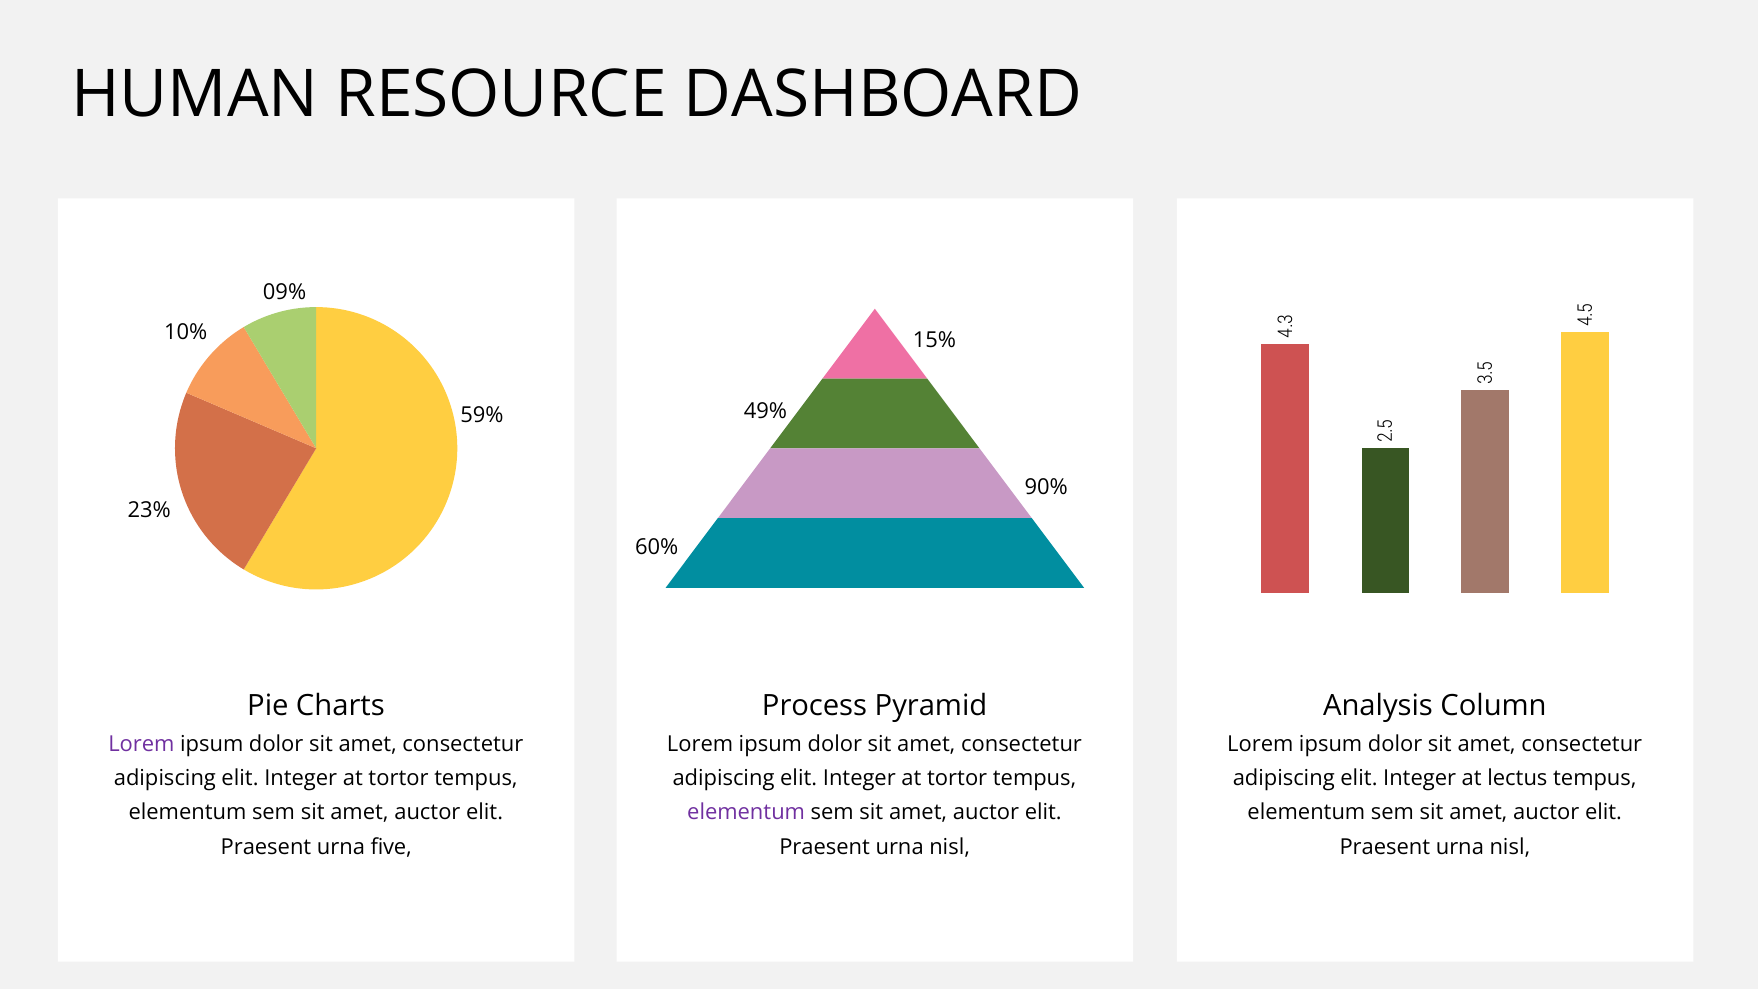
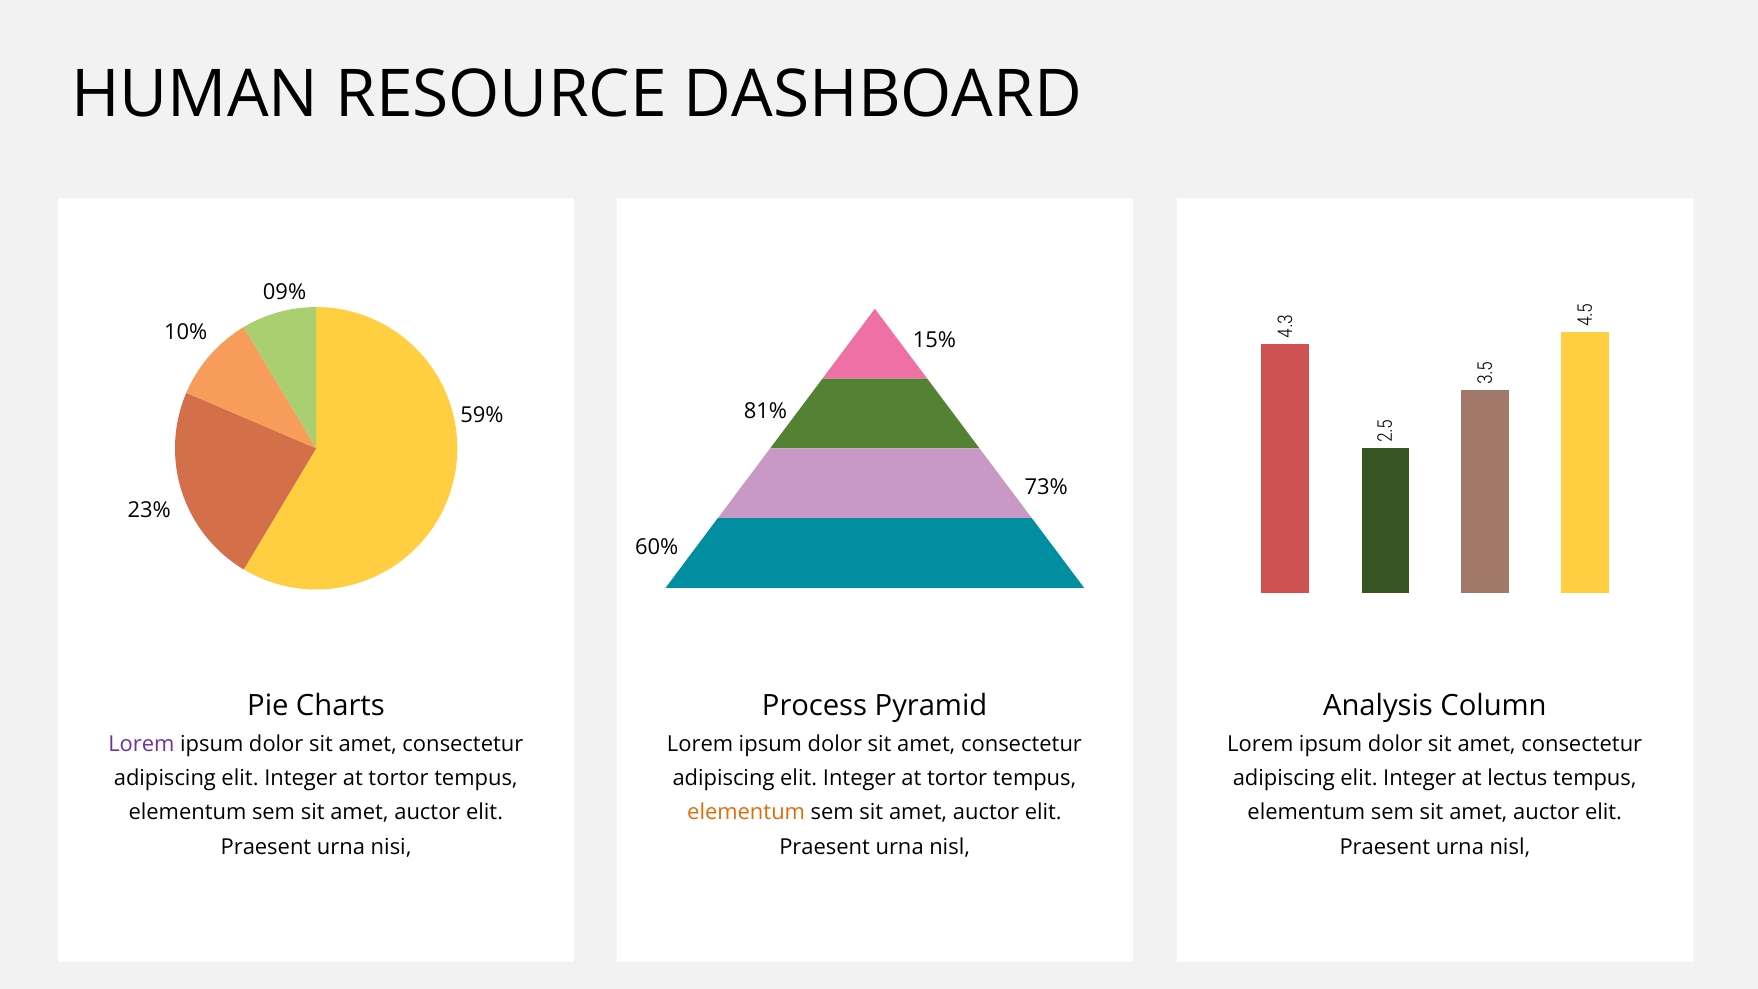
49%: 49% -> 81%
90%: 90% -> 73%
elementum at (746, 813) colour: purple -> orange
five: five -> nisi
